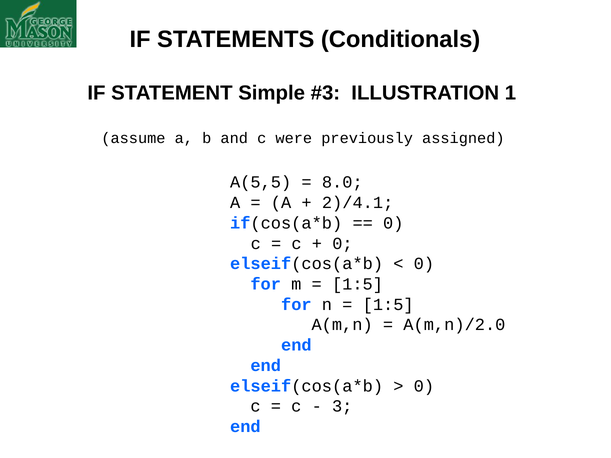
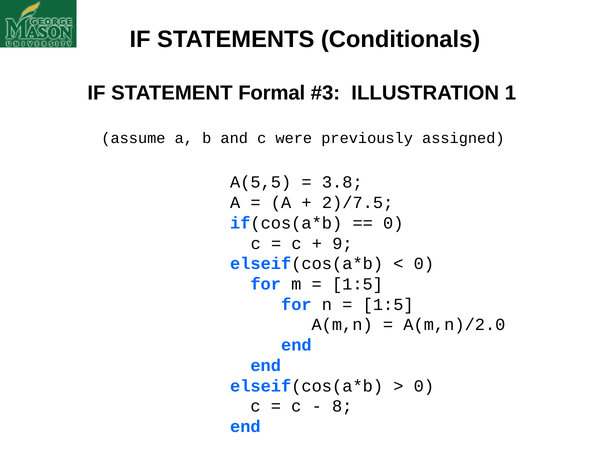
Simple: Simple -> Formal
8.0: 8.0 -> 3.8
2)/4.1: 2)/4.1 -> 2)/7.5
0 at (342, 244): 0 -> 9
3: 3 -> 8
